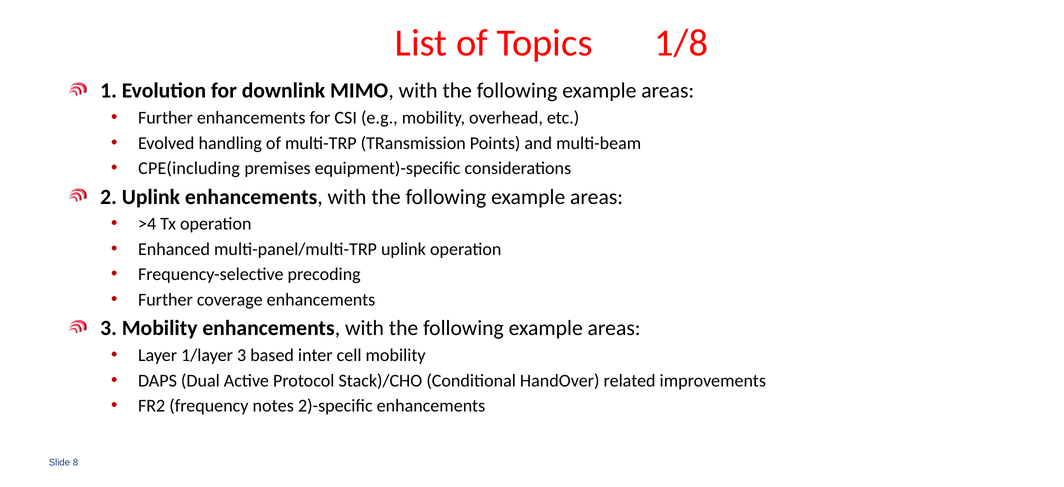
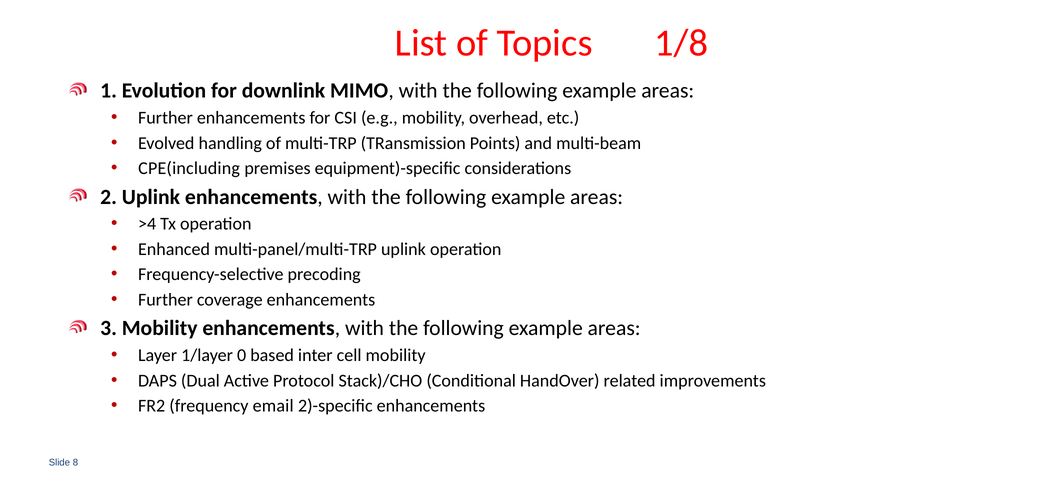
1/layer 3: 3 -> 0
notes: notes -> email
